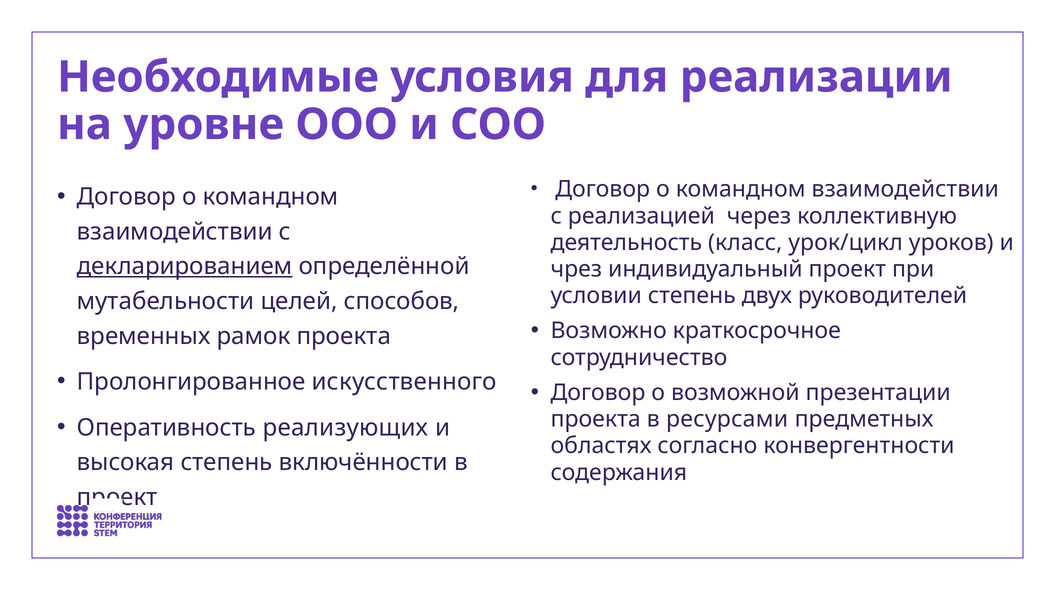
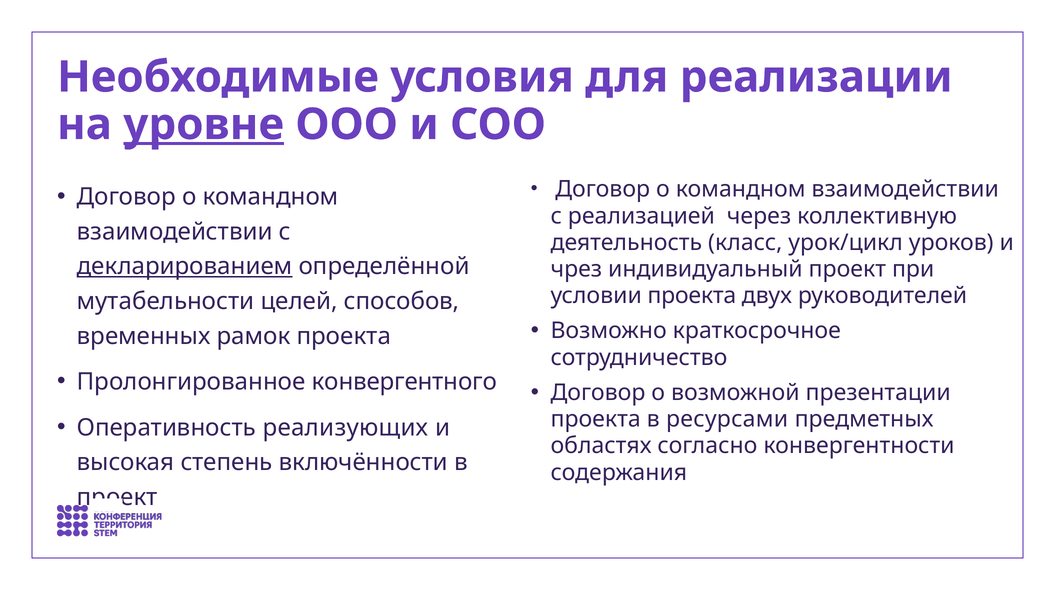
уровне underline: none -> present
условии степень: степень -> проекта
искусственного: искусственного -> конвергентного
